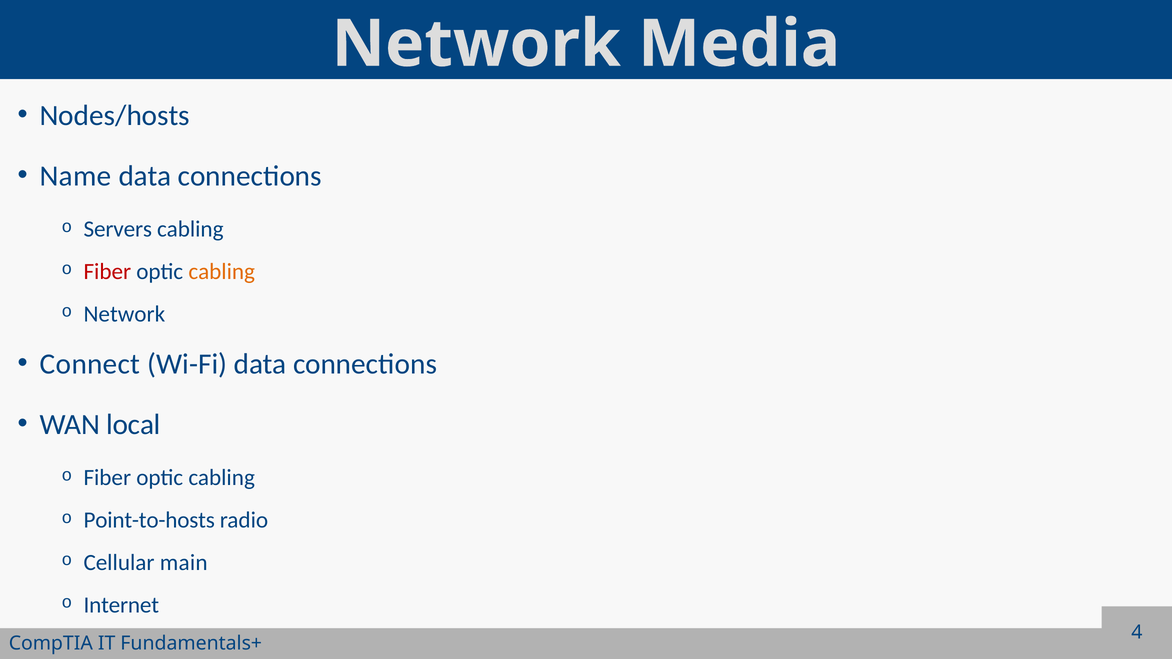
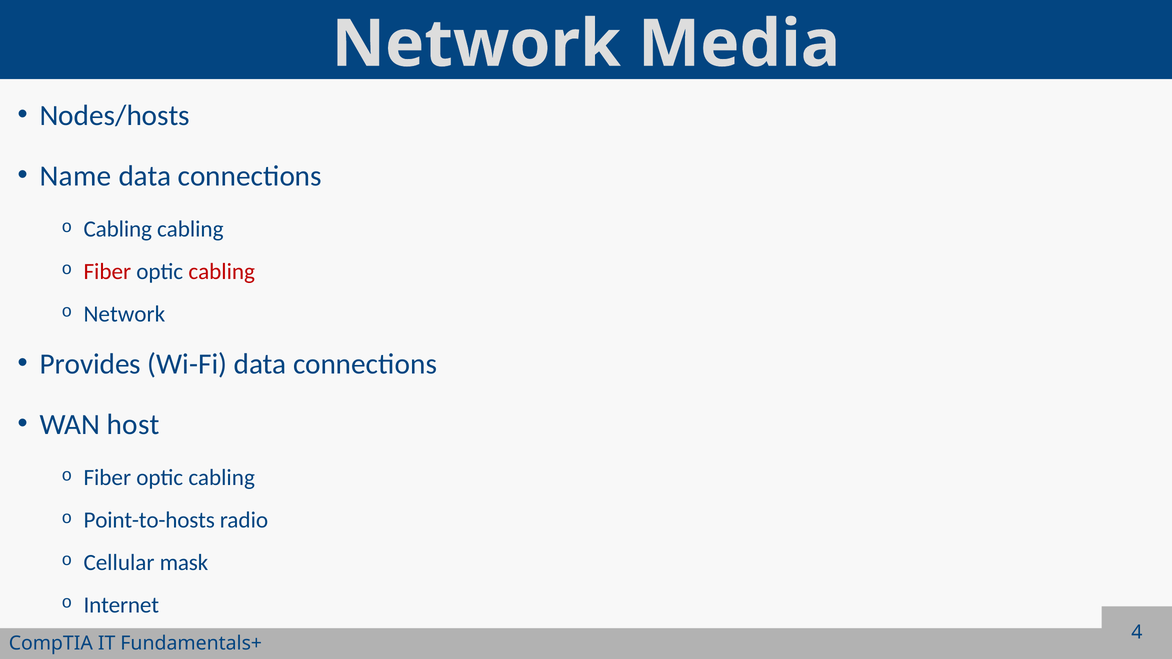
Servers at (118, 229): Servers -> Cabling
cabling at (222, 272) colour: orange -> red
Connect: Connect -> Provides
local: local -> host
main: main -> mask
